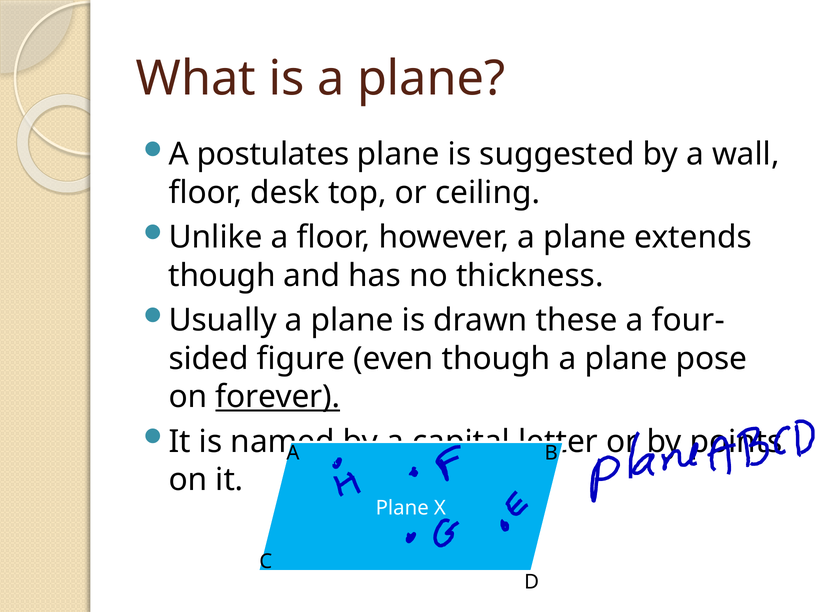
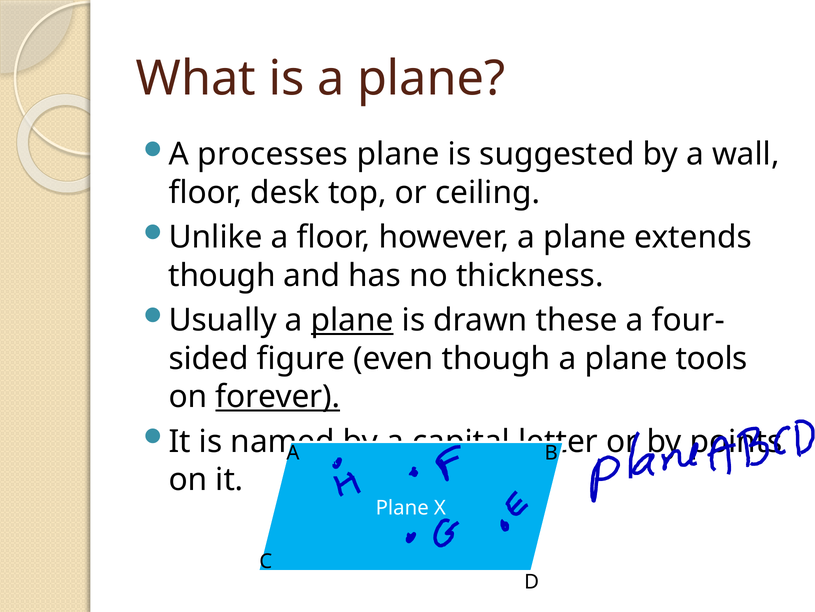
postulates: postulates -> processes
plane at (352, 320) underline: none -> present
pose: pose -> tools
